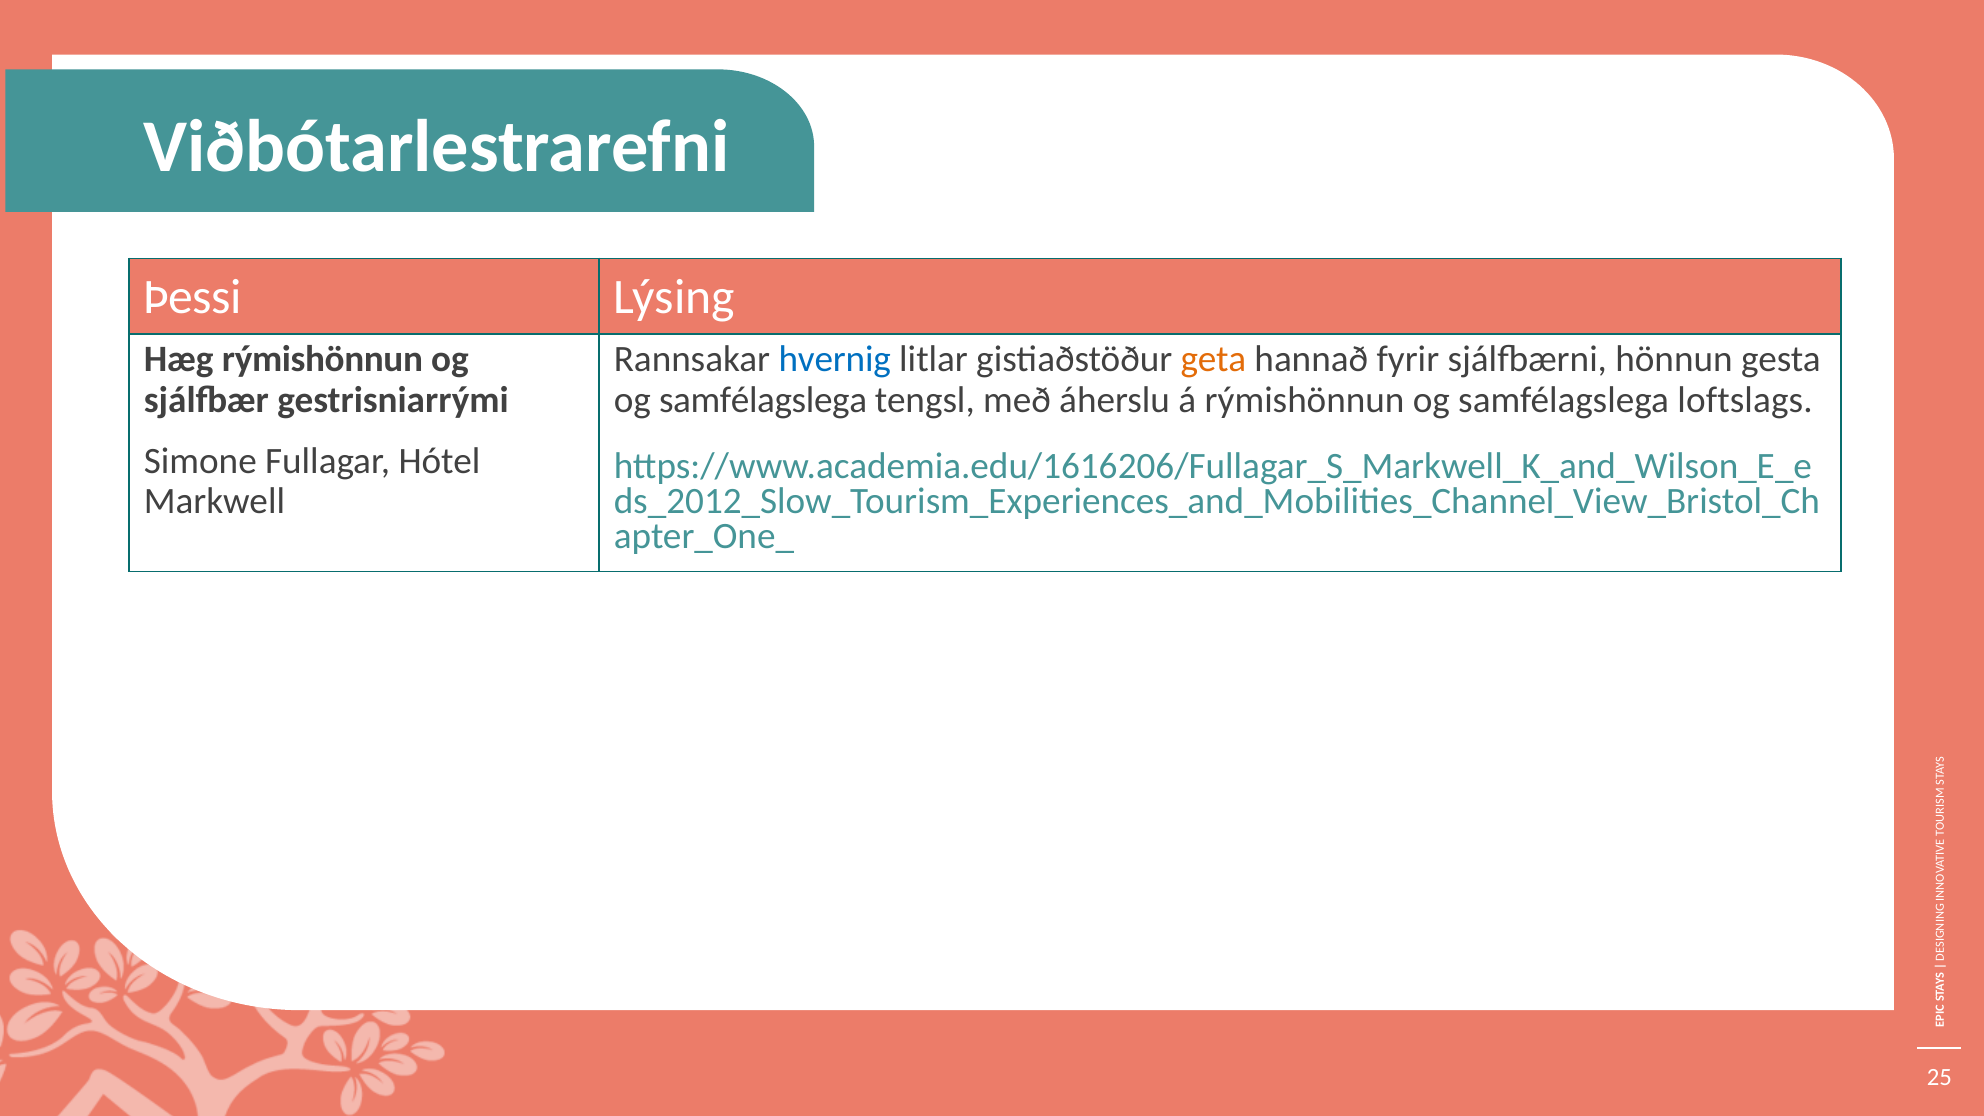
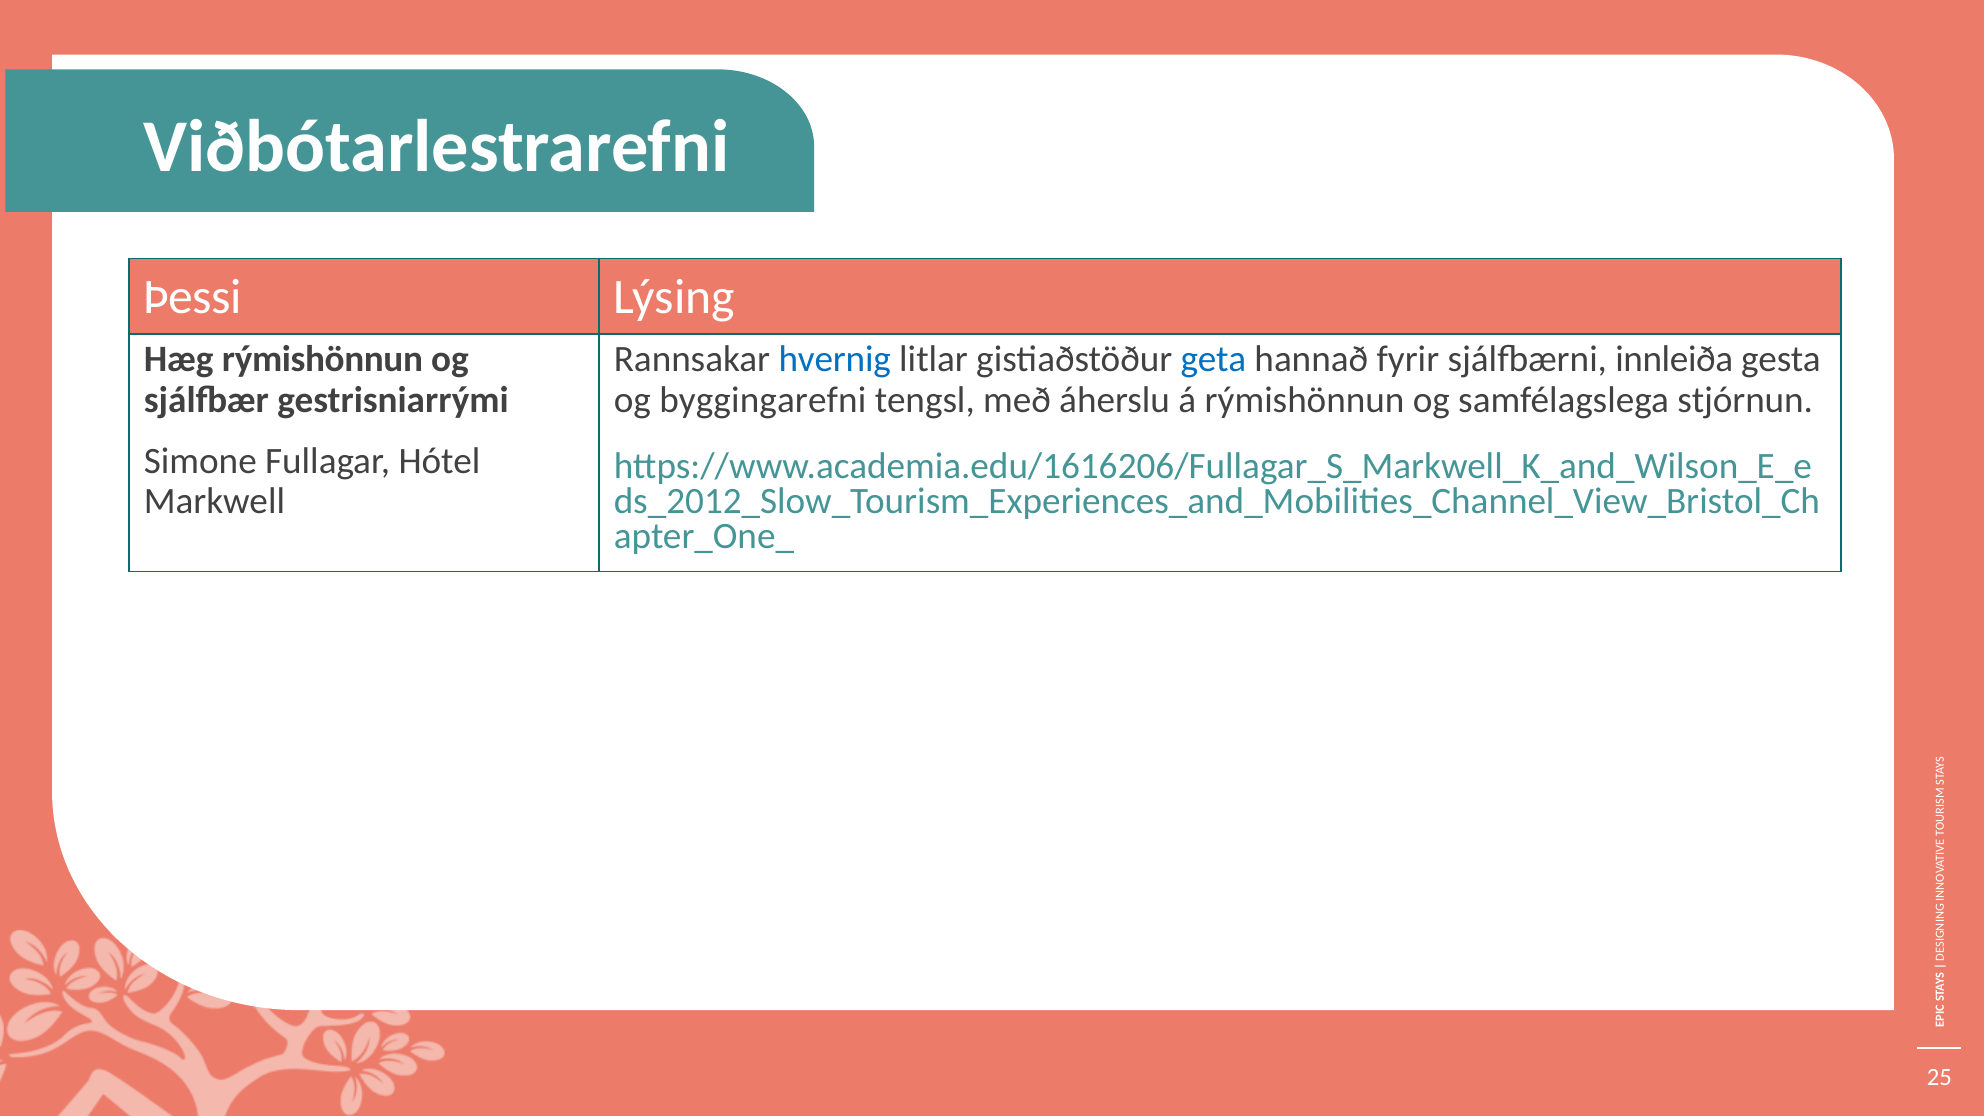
geta colour: orange -> blue
hönnun: hönnun -> innleiða
samfélagslega at (763, 400): samfélagslega -> byggingarefni
loftslags: loftslags -> stjórnun
